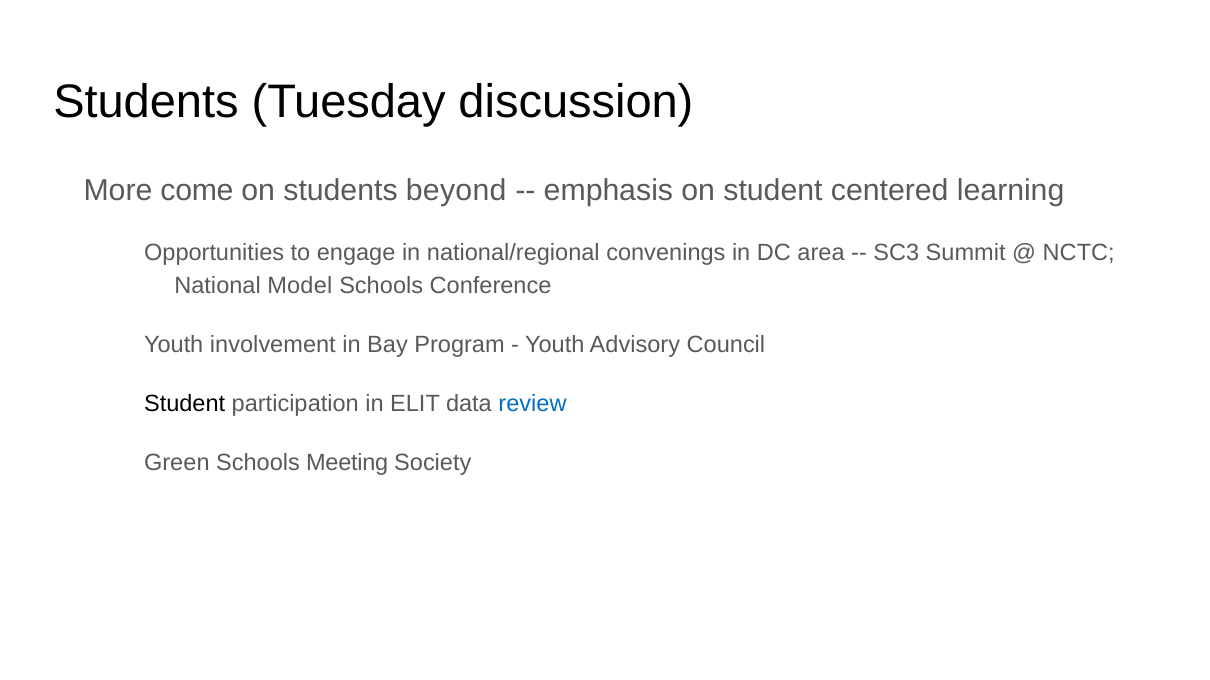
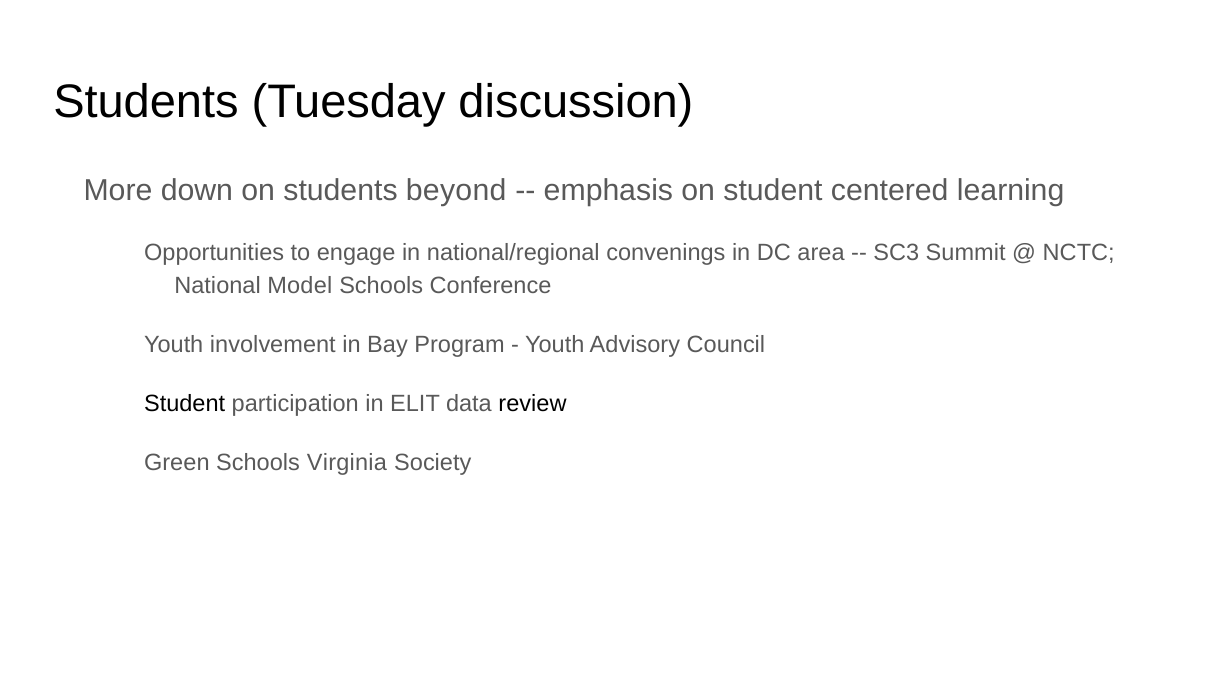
come: come -> down
review colour: blue -> black
Meeting: Meeting -> Virginia
